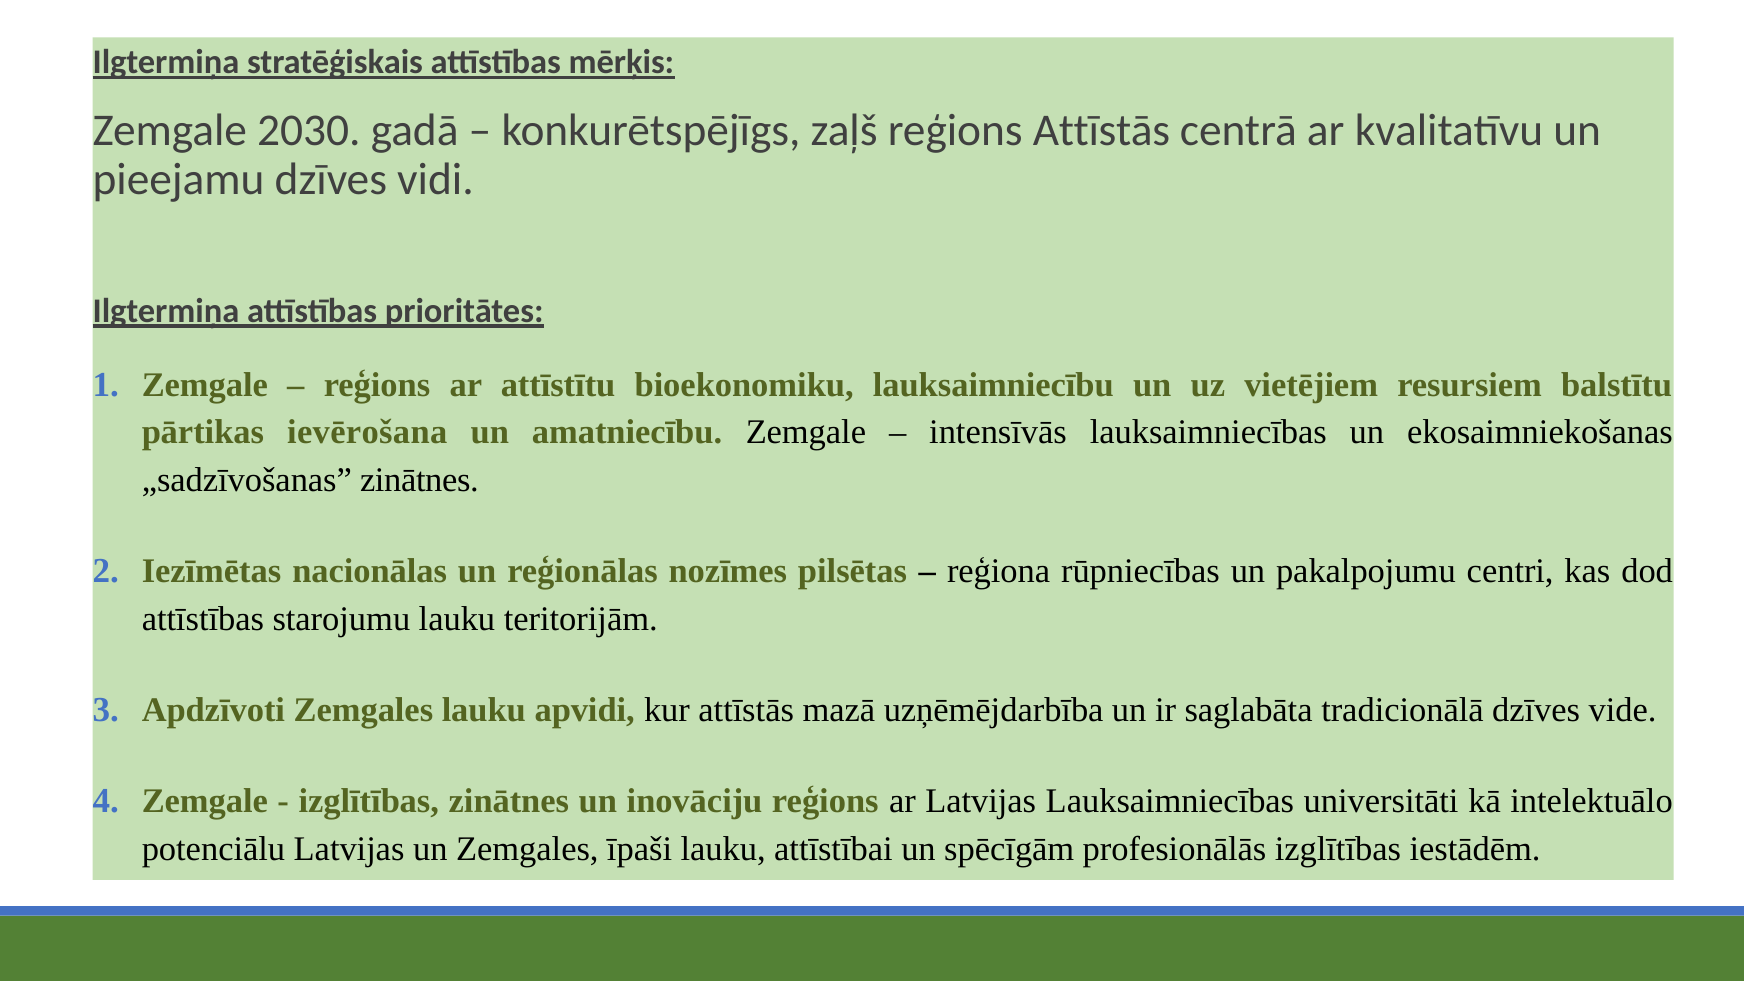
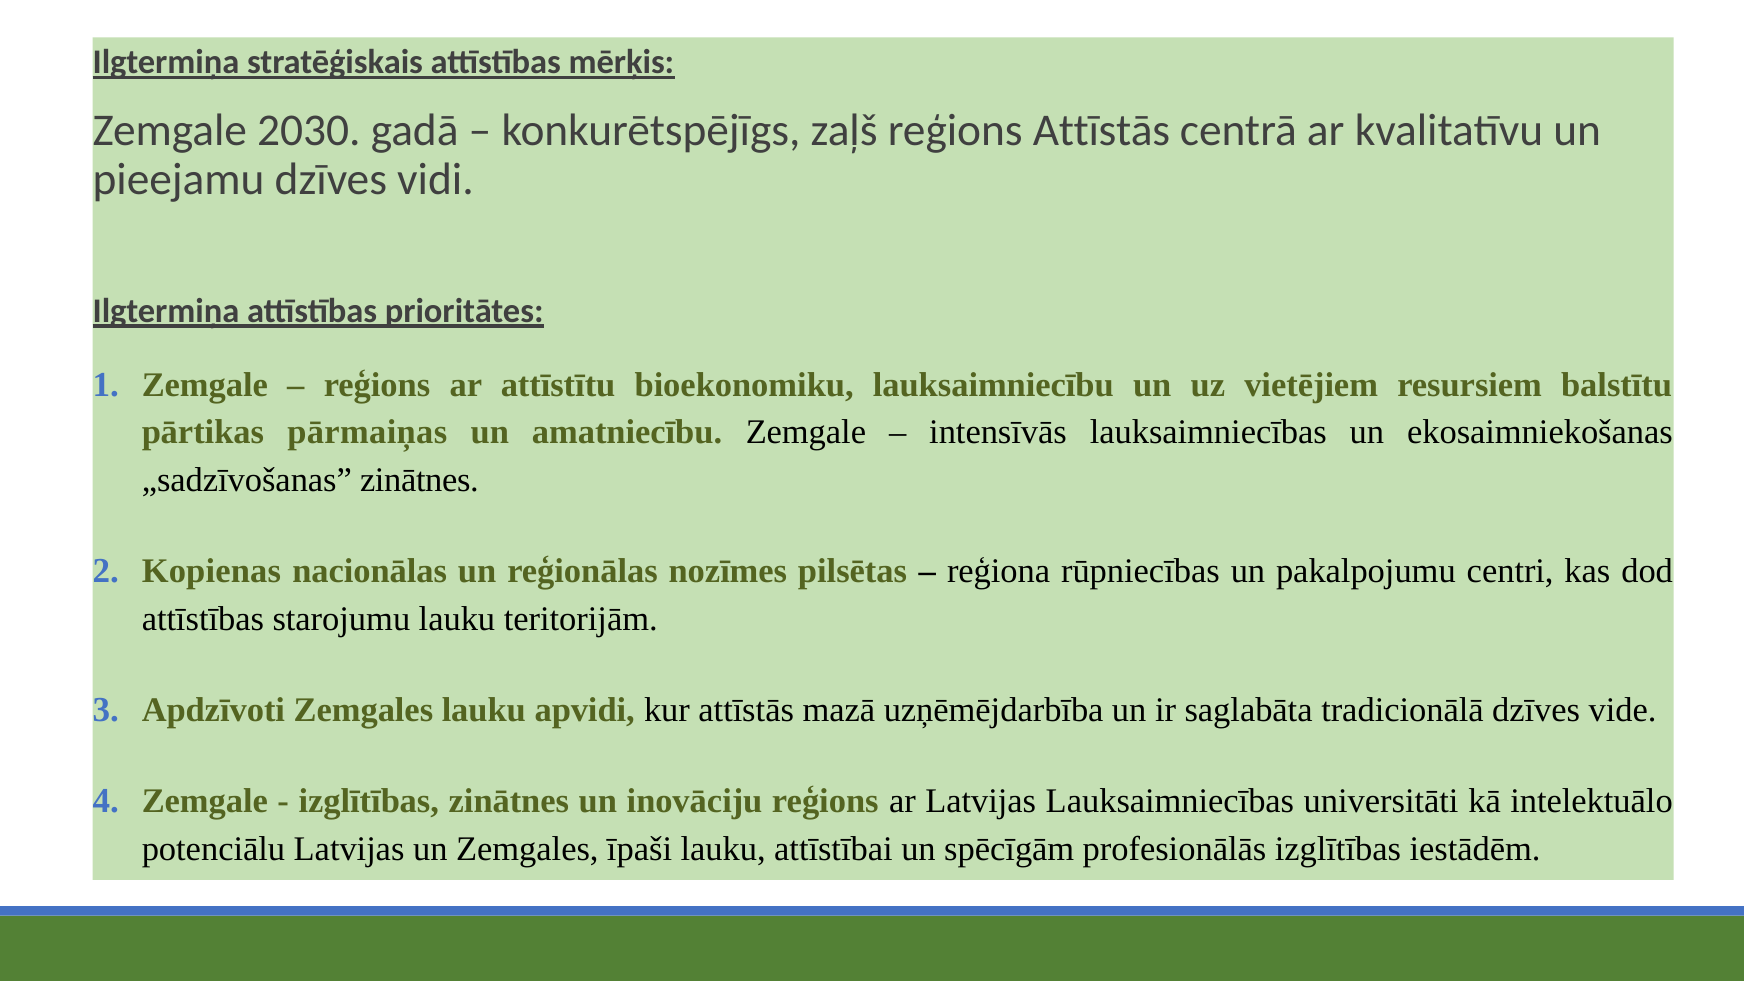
ievērošana: ievērošana -> pārmaiņas
Iezīmētas: Iezīmētas -> Kopienas
